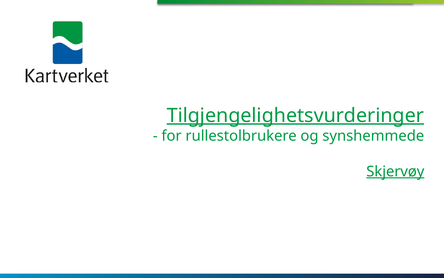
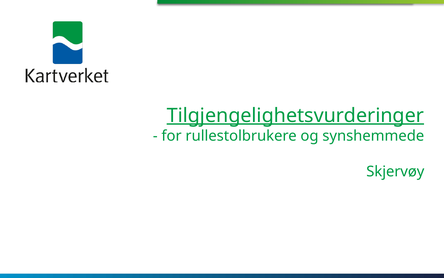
Skjervøy underline: present -> none
